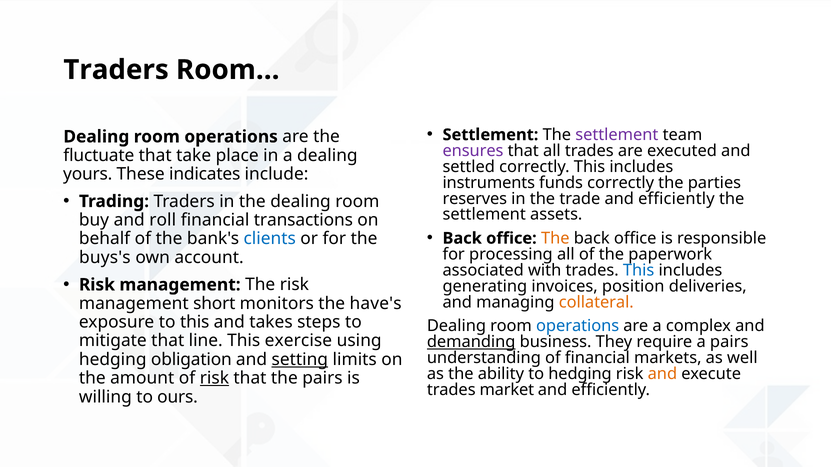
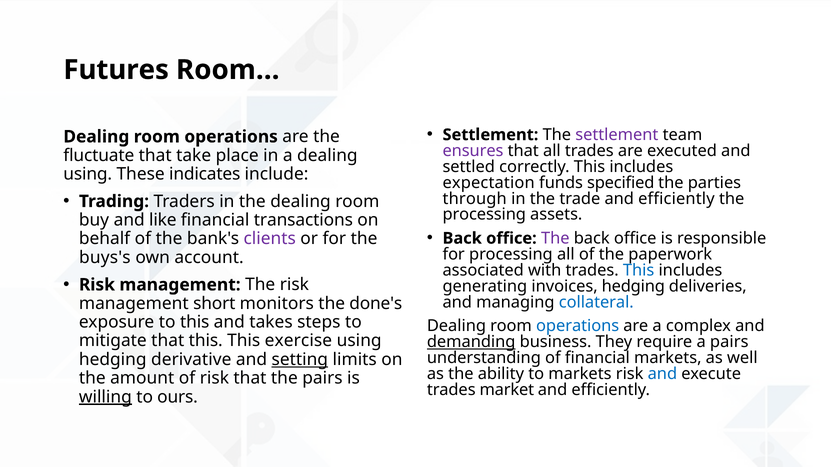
Traders at (116, 70): Traders -> Futures
yours at (88, 174): yours -> using
instruments: instruments -> expectation
funds correctly: correctly -> specified
reserves: reserves -> through
settlement at (484, 215): settlement -> processing
roll: roll -> like
The at (555, 239) colour: orange -> purple
clients colour: blue -> purple
invoices position: position -> hedging
collateral colour: orange -> blue
have's: have's -> done's
that line: line -> this
obligation: obligation -> derivative
to hedging: hedging -> markets
and at (662, 374) colour: orange -> blue
risk at (214, 378) underline: present -> none
willing underline: none -> present
